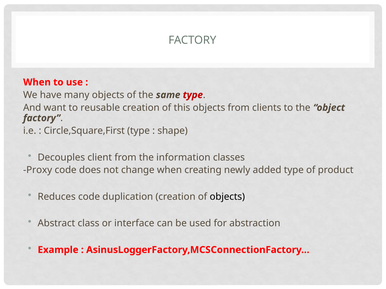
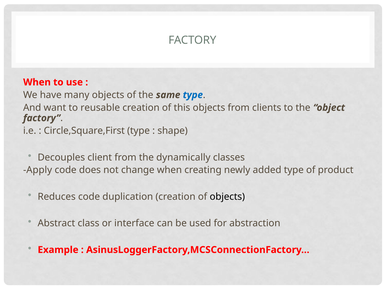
type at (193, 95) colour: red -> blue
information: information -> dynamically
Proxy: Proxy -> Apply
